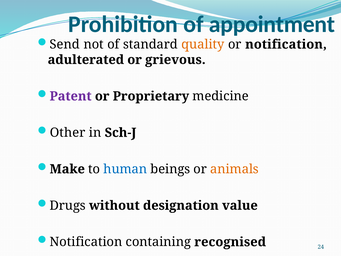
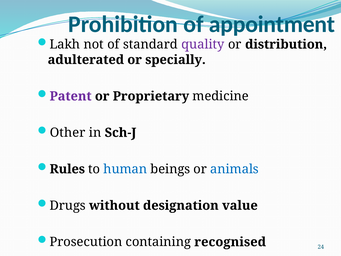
Send: Send -> Lakh
quality colour: orange -> purple
or notification: notification -> distribution
grievous: grievous -> specially
Make: Make -> Rules
animals colour: orange -> blue
Notification at (86, 242): Notification -> Prosecution
